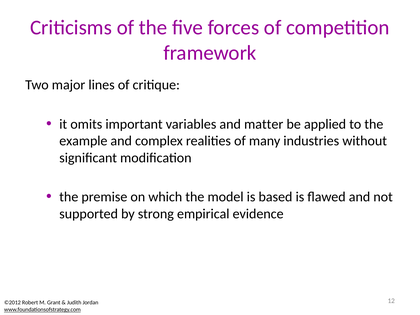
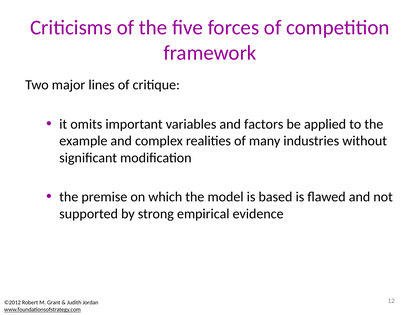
matter: matter -> factors
